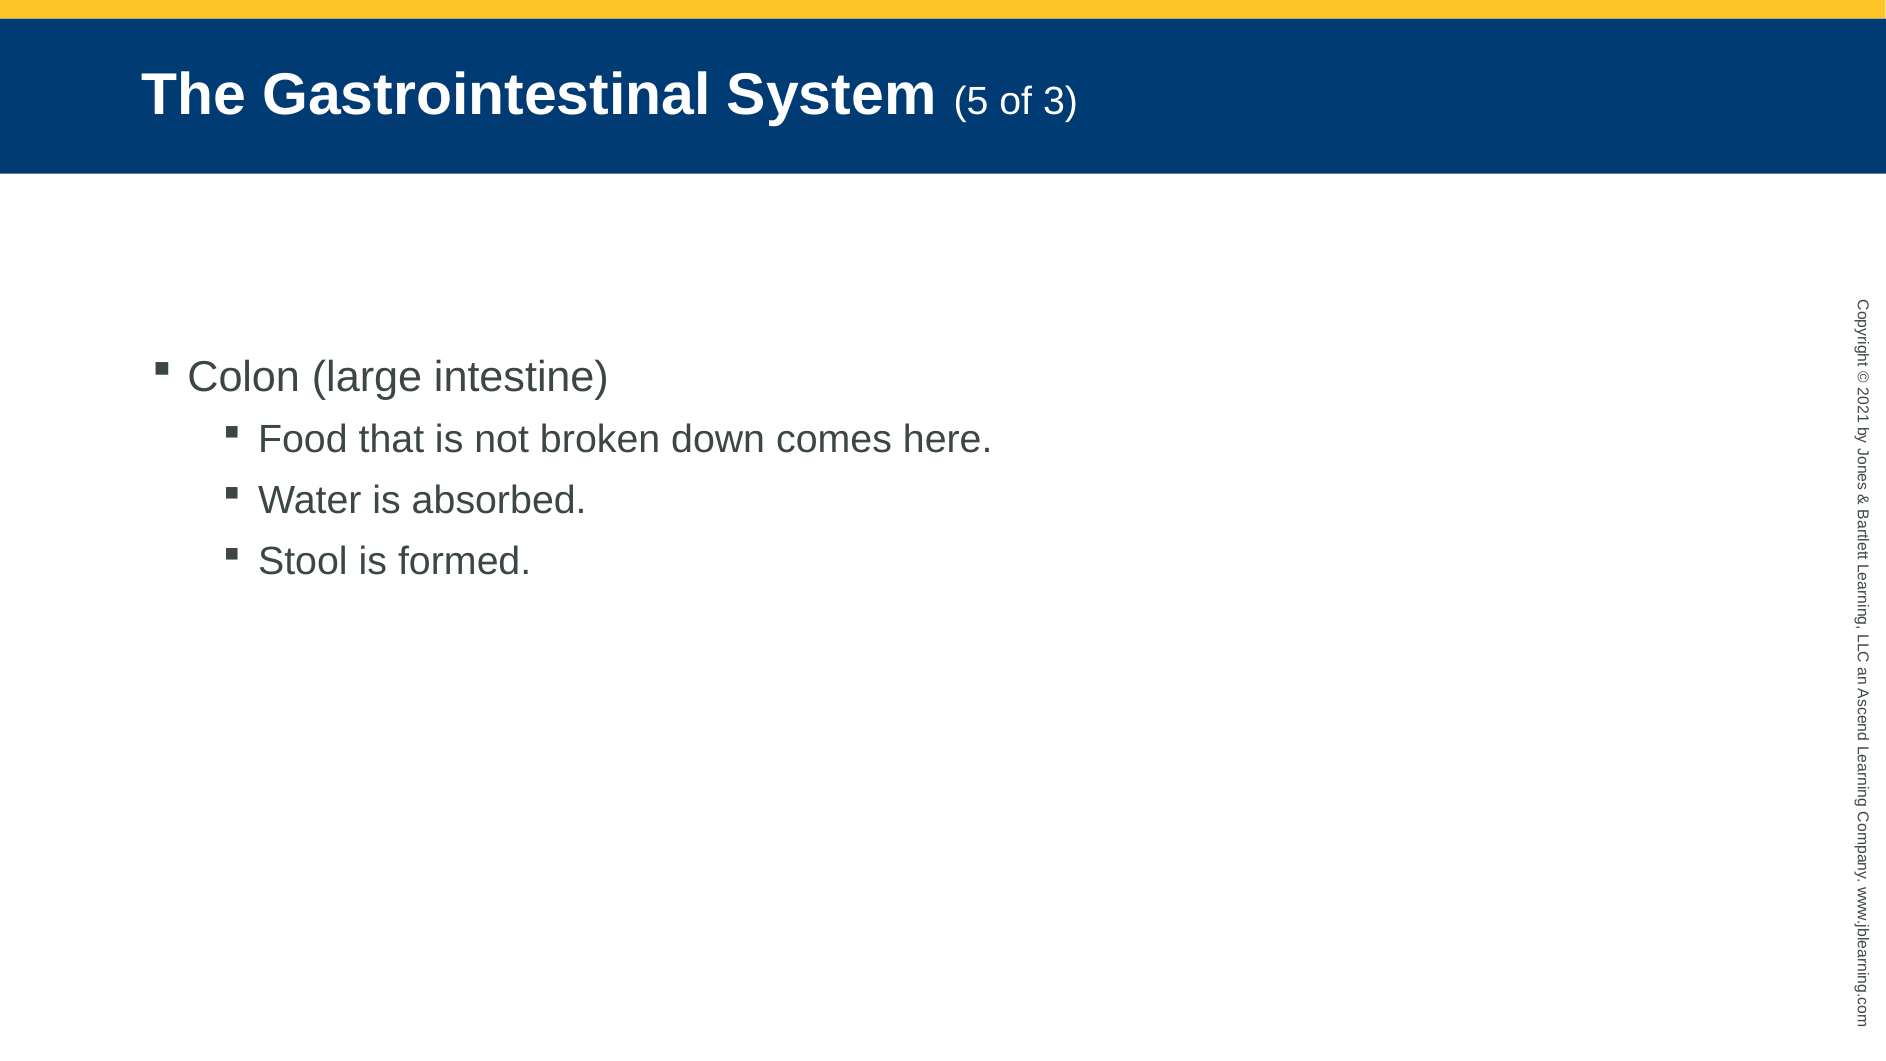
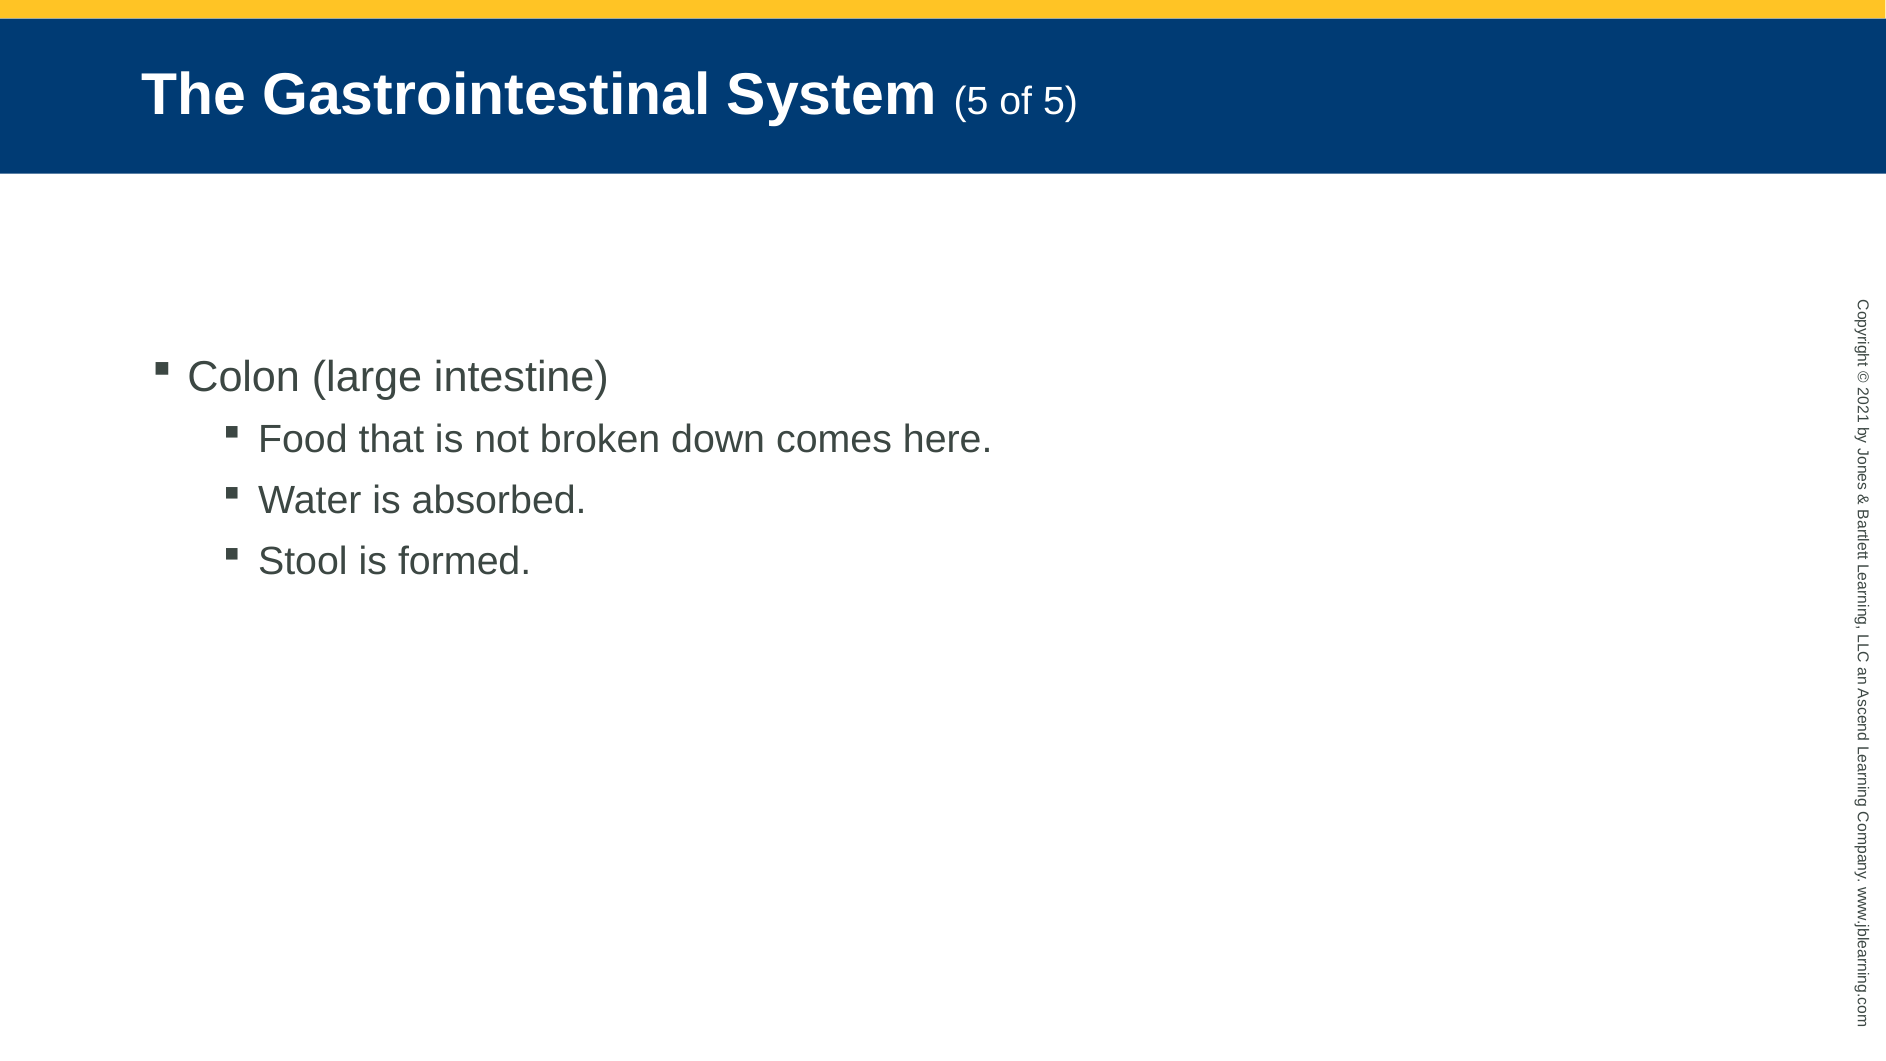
of 3: 3 -> 5
